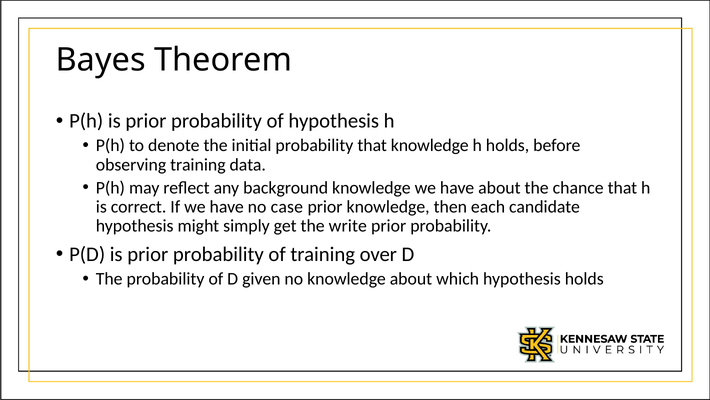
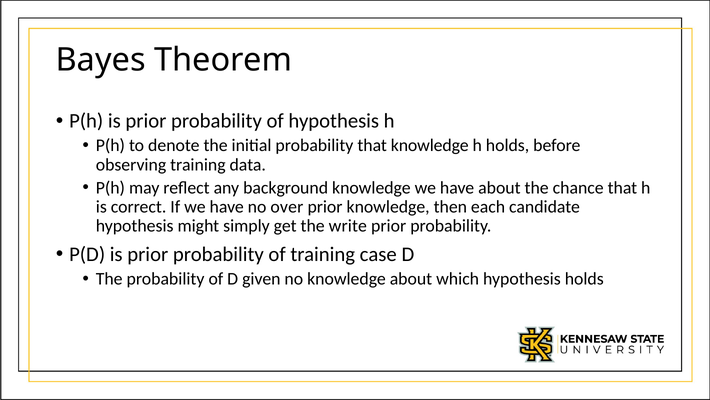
case: case -> over
over: over -> case
